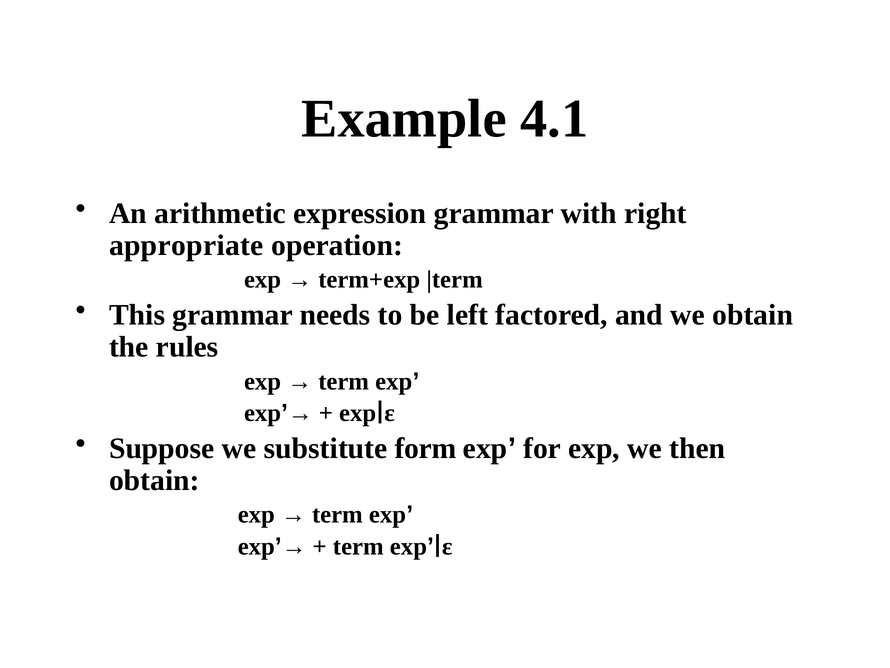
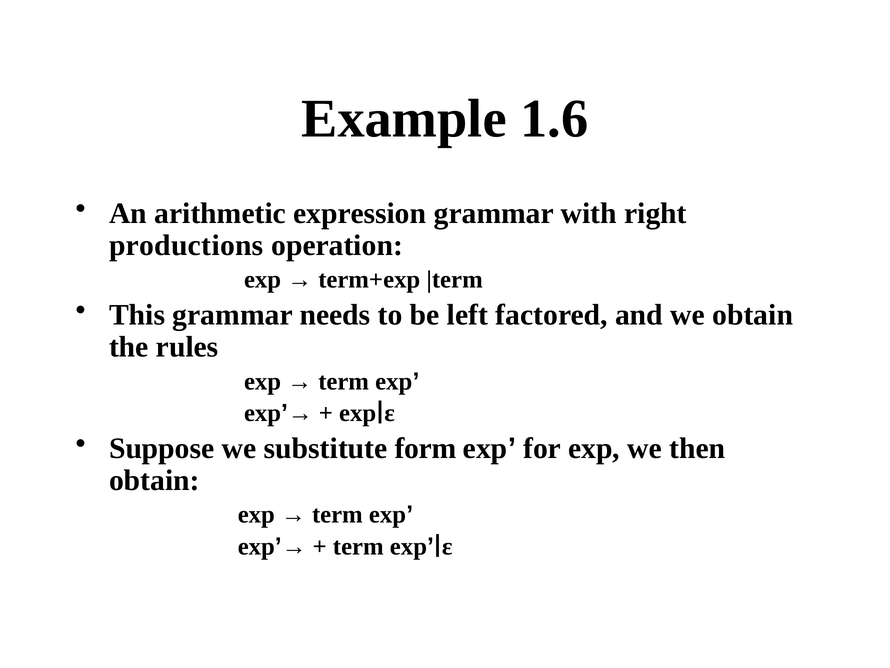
4.1: 4.1 -> 1.6
appropriate: appropriate -> productions
